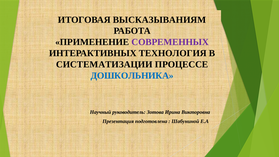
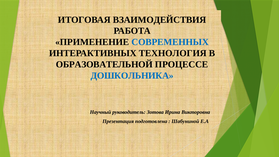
ВЫСКАЗЫВАНИЯМ: ВЫСКАЗЫВАНИЯМ -> ВЗАИМОДЕЙСТВИЯ
СОВРЕМЕННЫХ colour: purple -> blue
СИСТЕМАТИЗАЦИИ: СИСТЕМАТИЗАЦИИ -> ОБРАЗОВАТЕЛЬНОЙ
